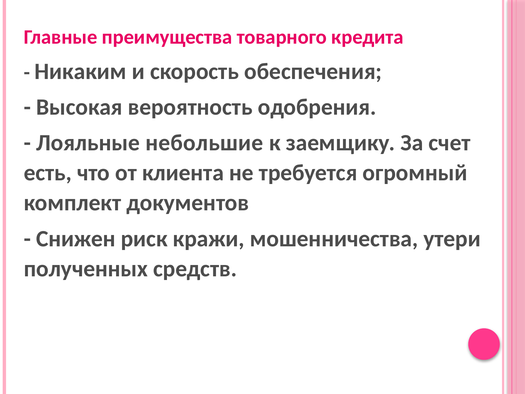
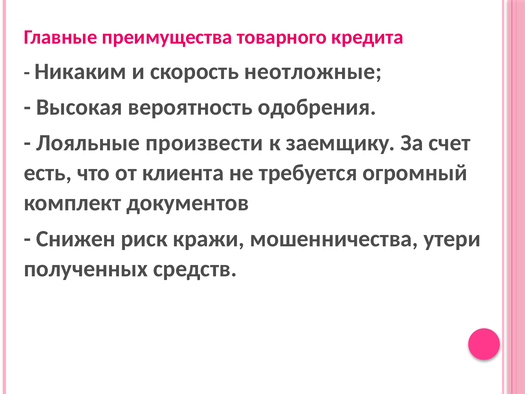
обеспечения: обеспечения -> неотложные
небольшие: небольшие -> произвести
